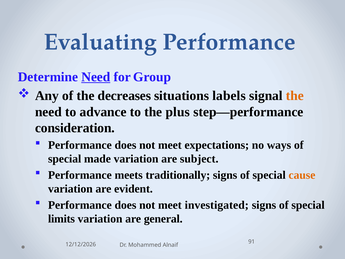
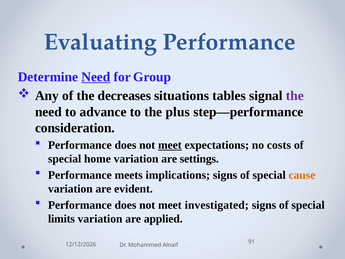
labels: labels -> tables
the at (295, 96) colour: orange -> purple
meet at (170, 145) underline: none -> present
ways: ways -> costs
made: made -> home
subject: subject -> settings
traditionally: traditionally -> implications
general: general -> applied
